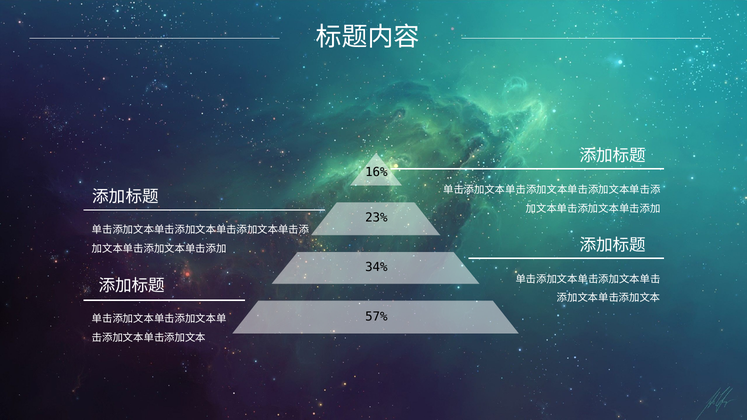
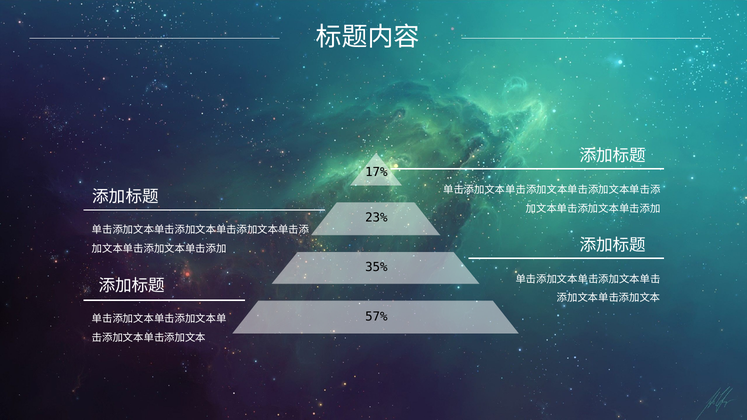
16%: 16% -> 17%
34%: 34% -> 35%
